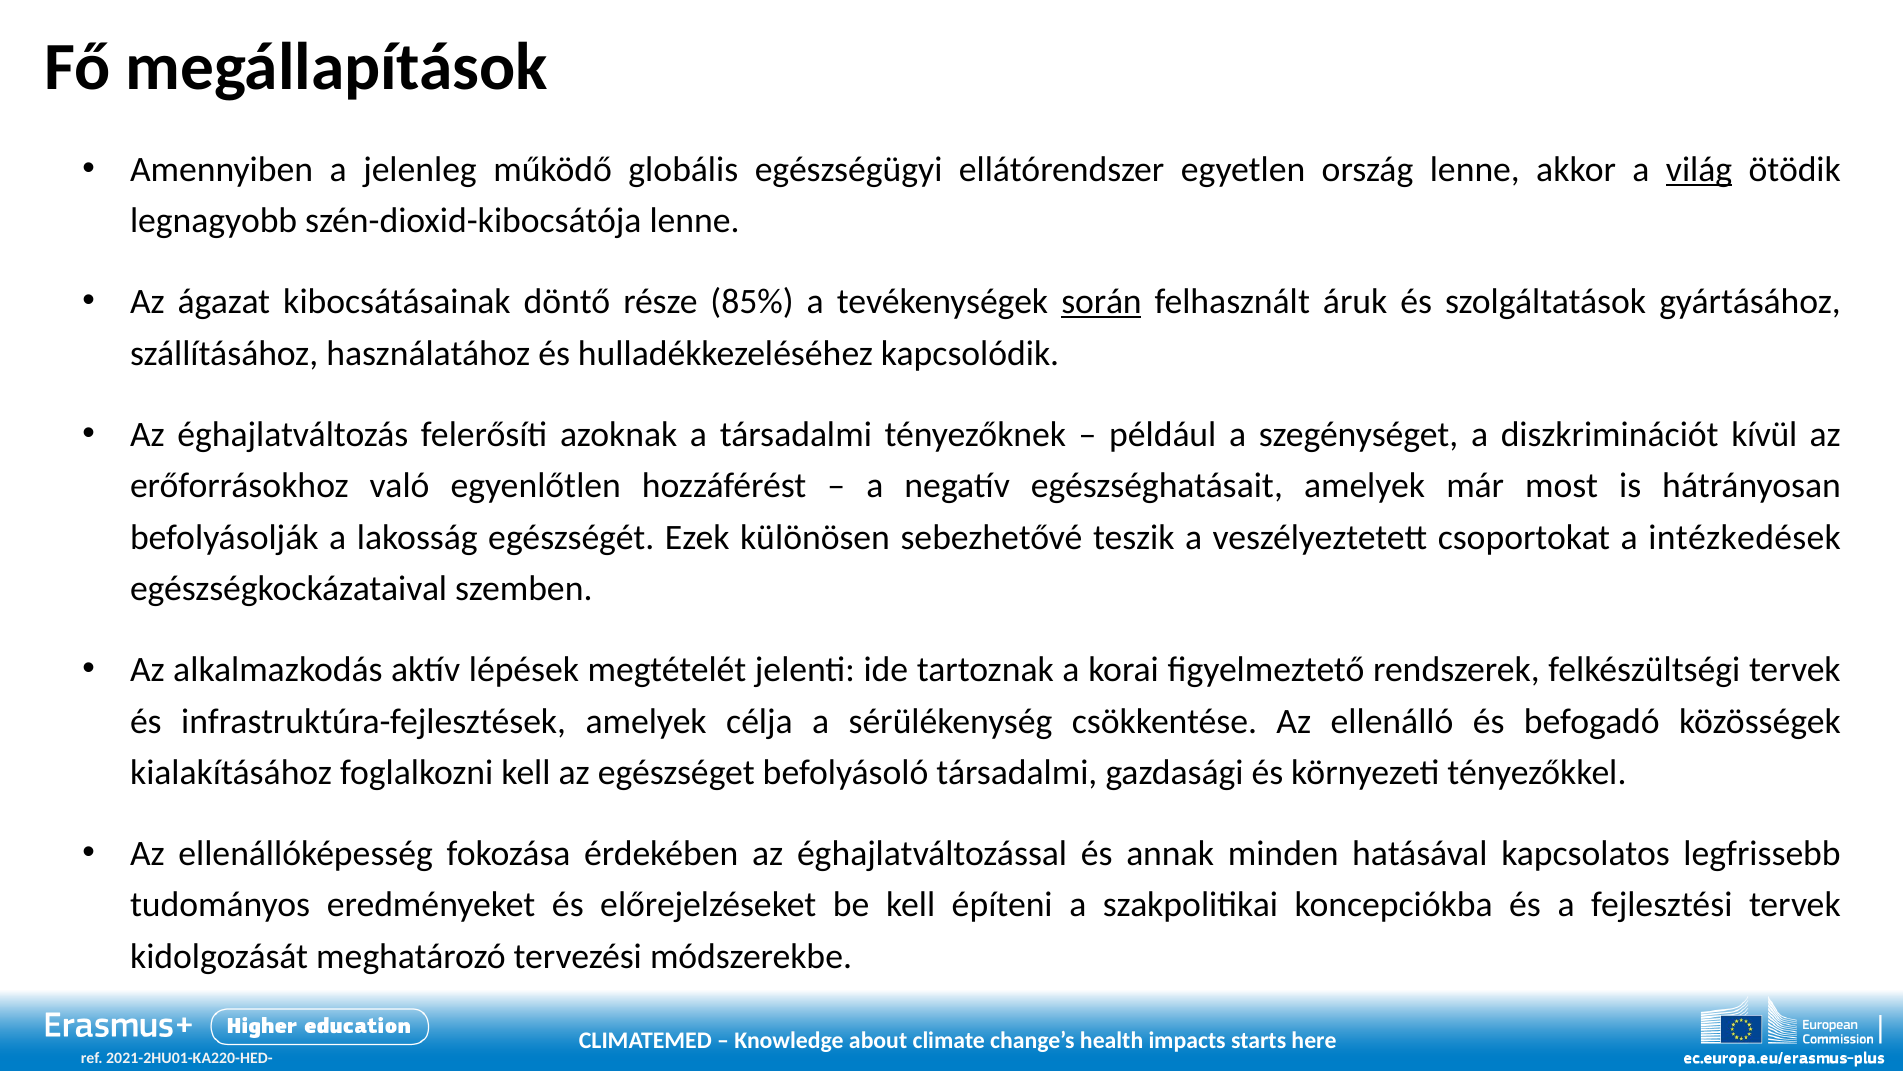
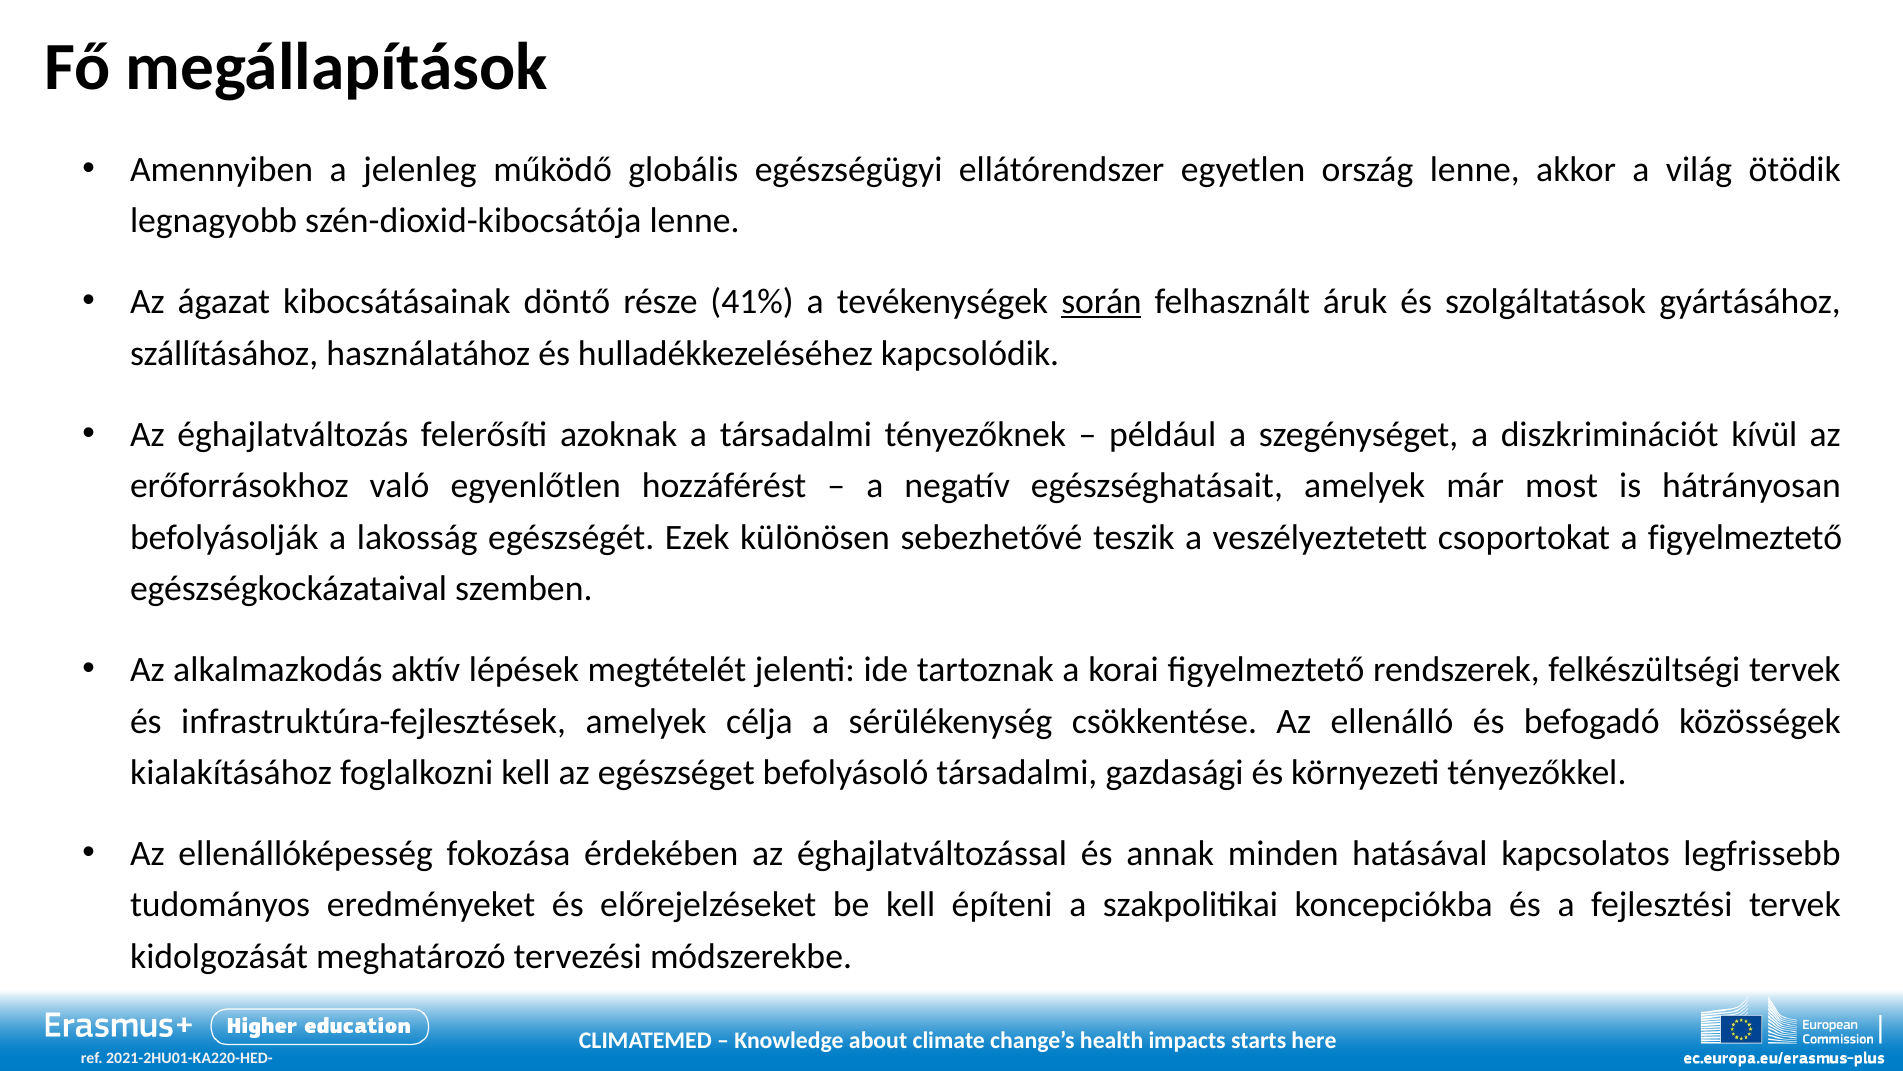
világ underline: present -> none
85%: 85% -> 41%
a intézkedések: intézkedések -> figyelmeztető
